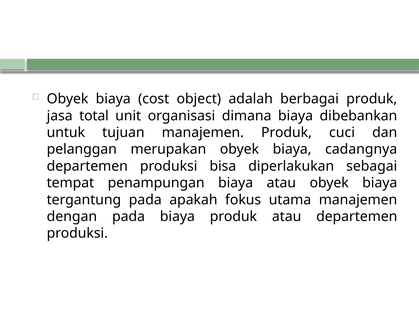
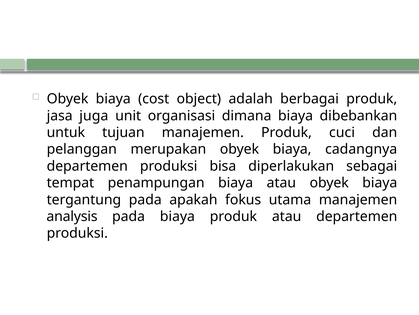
total: total -> juga
dengan: dengan -> analysis
